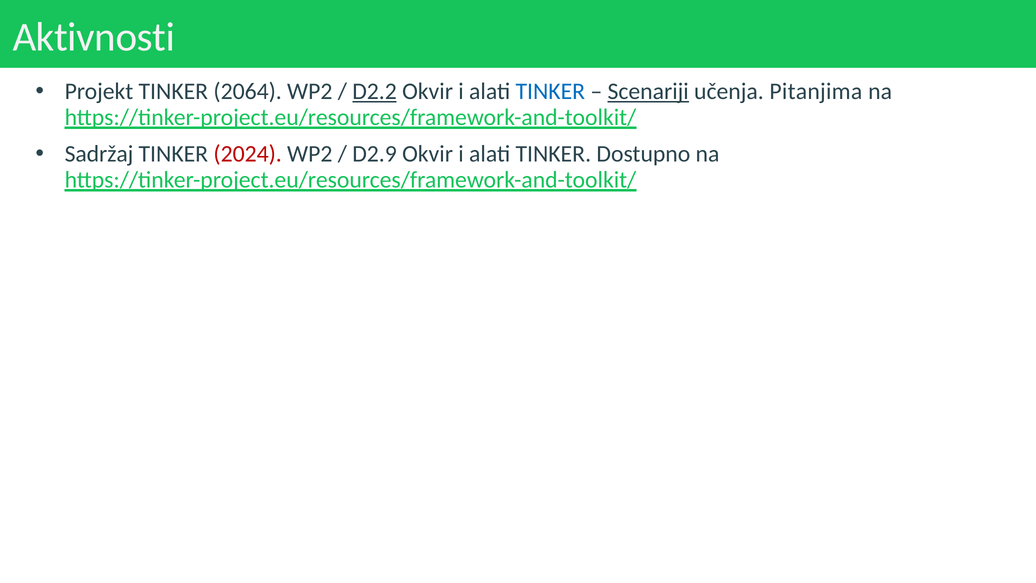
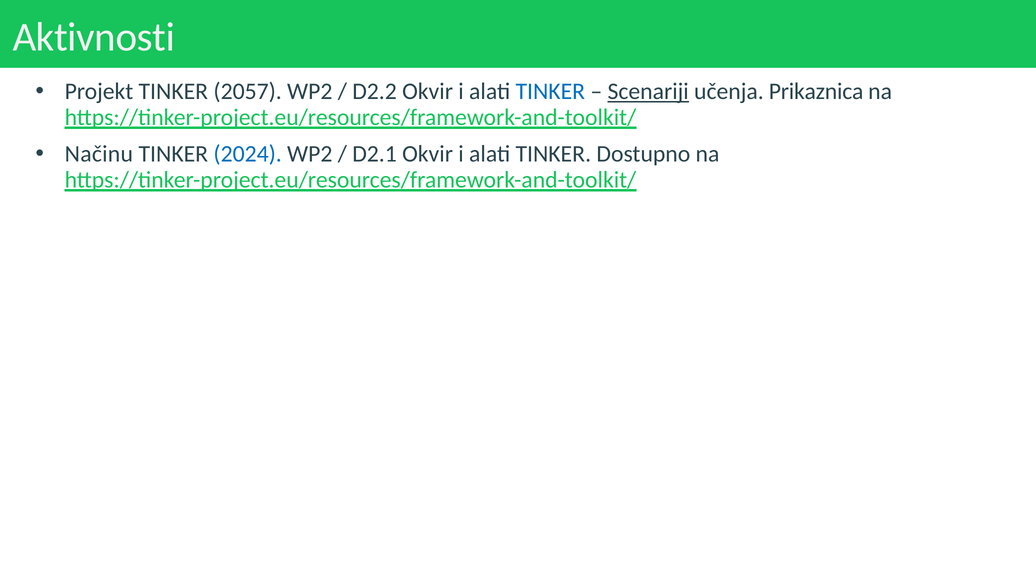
2064: 2064 -> 2057
D2.2 underline: present -> none
Pitanjima: Pitanjima -> Prikaznica
Sadržaj: Sadržaj -> Načinu
2024 colour: red -> blue
D2.9: D2.9 -> D2.1
